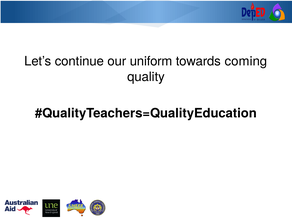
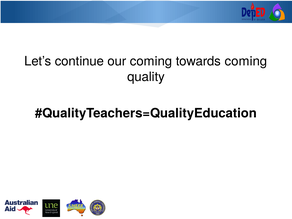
our uniform: uniform -> coming
